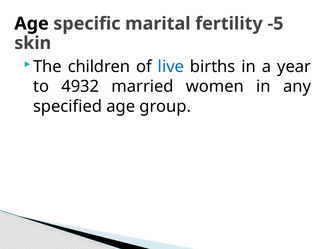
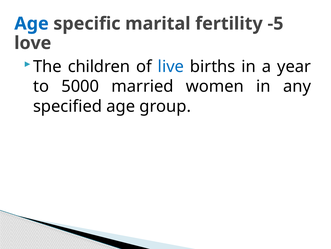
Age at (32, 24) colour: black -> blue
skin: skin -> love
4932: 4932 -> 5000
